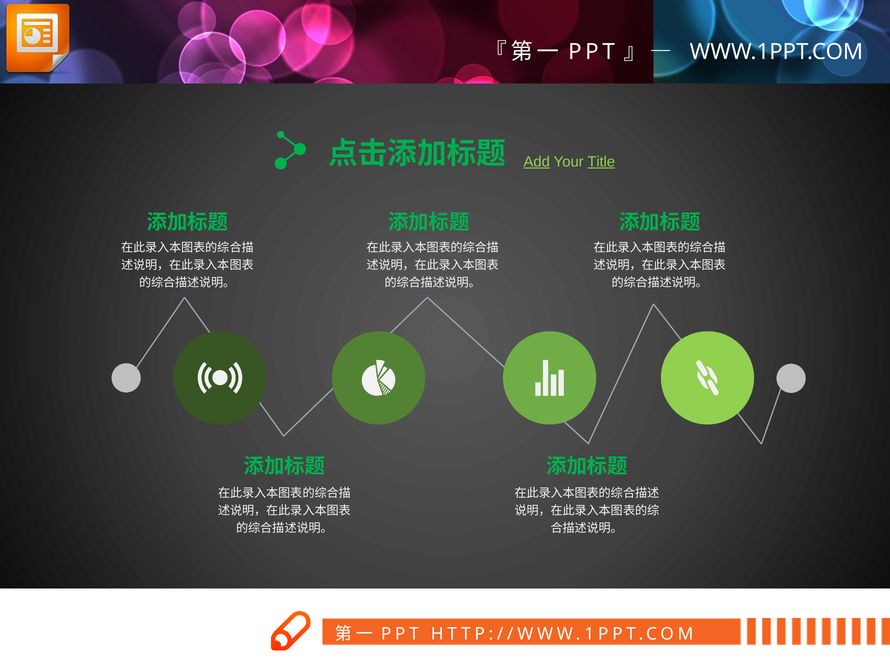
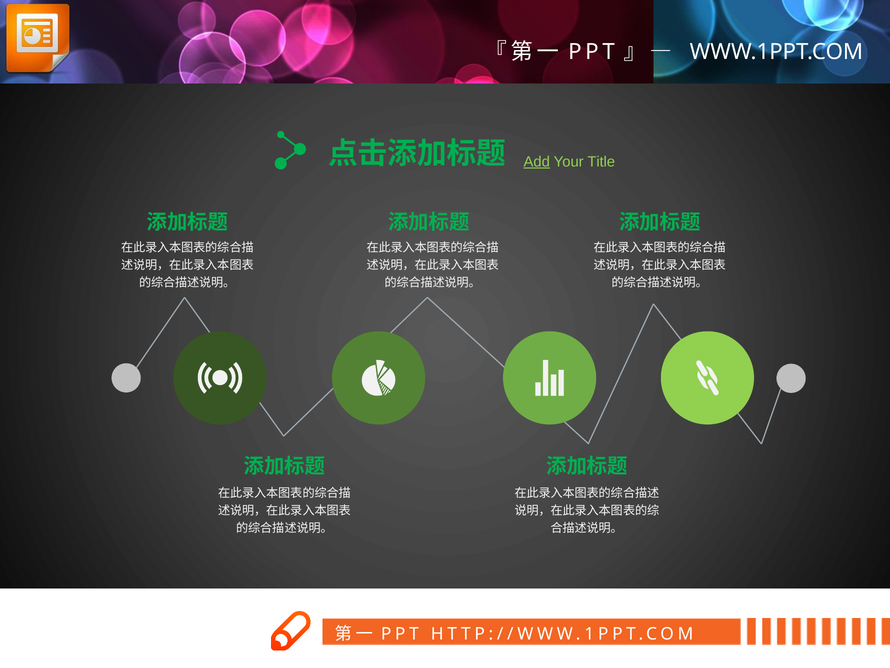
Title underline: present -> none
